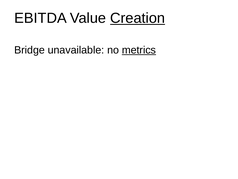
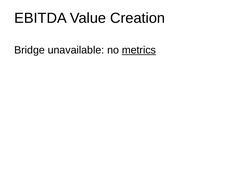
Creation underline: present -> none
